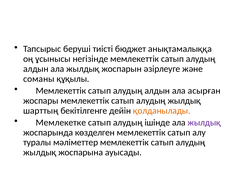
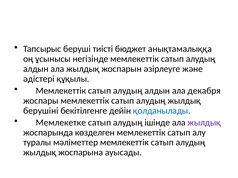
соманы: соманы -> әдістері
асырған: асырған -> декабря
шарттың: шарттың -> берушіні
қолданылады colour: orange -> blue
